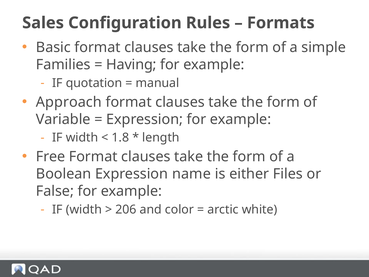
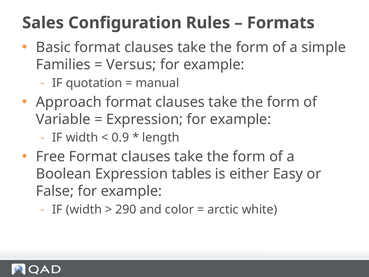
Having: Having -> Versus
1.8: 1.8 -> 0.9
name: name -> tables
Files: Files -> Easy
206: 206 -> 290
